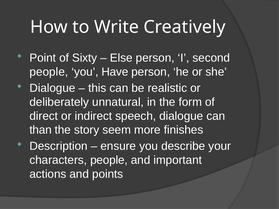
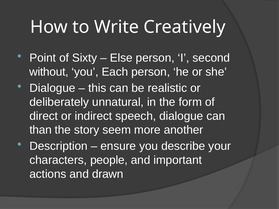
people at (49, 72): people -> without
Have: Have -> Each
finishes: finishes -> another
points: points -> drawn
